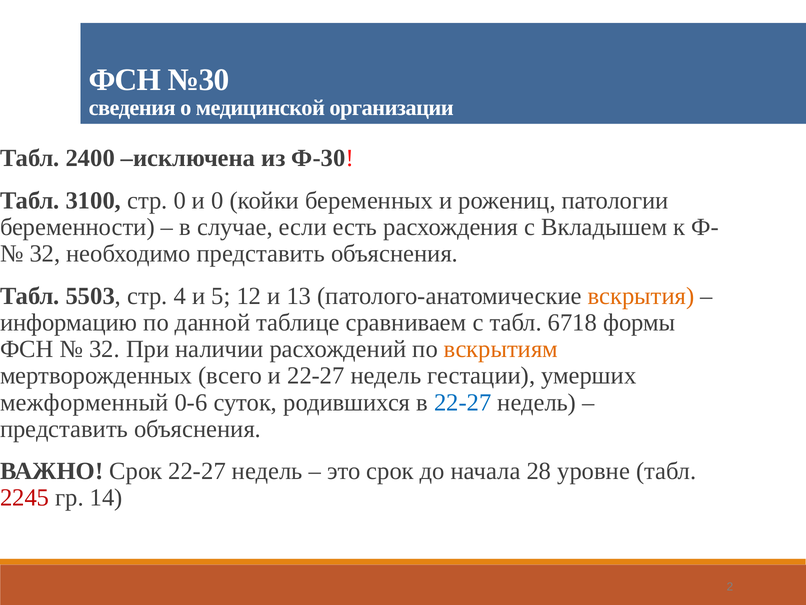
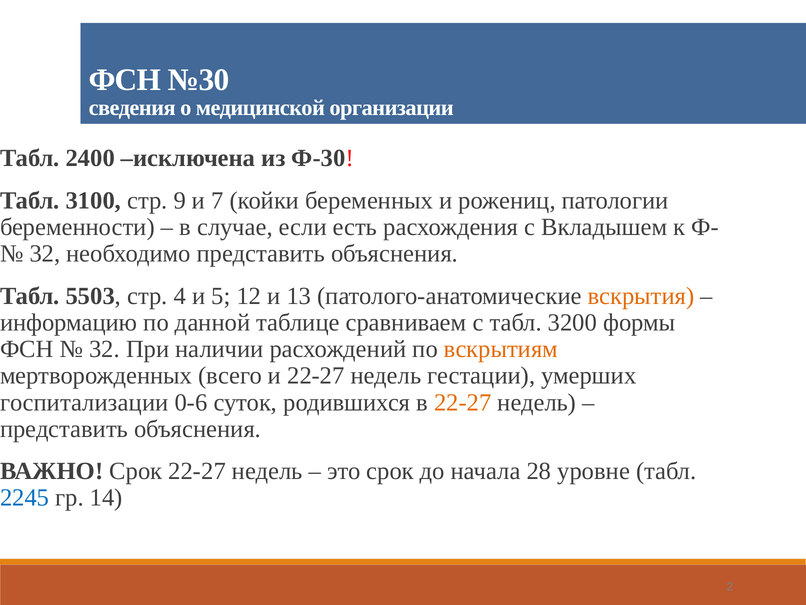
стр 0: 0 -> 9
и 0: 0 -> 7
6718: 6718 -> 3200
межформенный: межформенный -> госпитализации
22-27 at (463, 402) colour: blue -> orange
2245 colour: red -> blue
